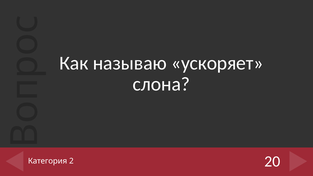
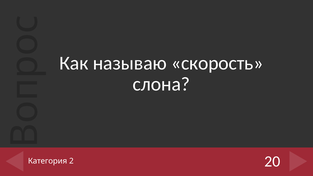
ускоряет: ускоряет -> скорость
